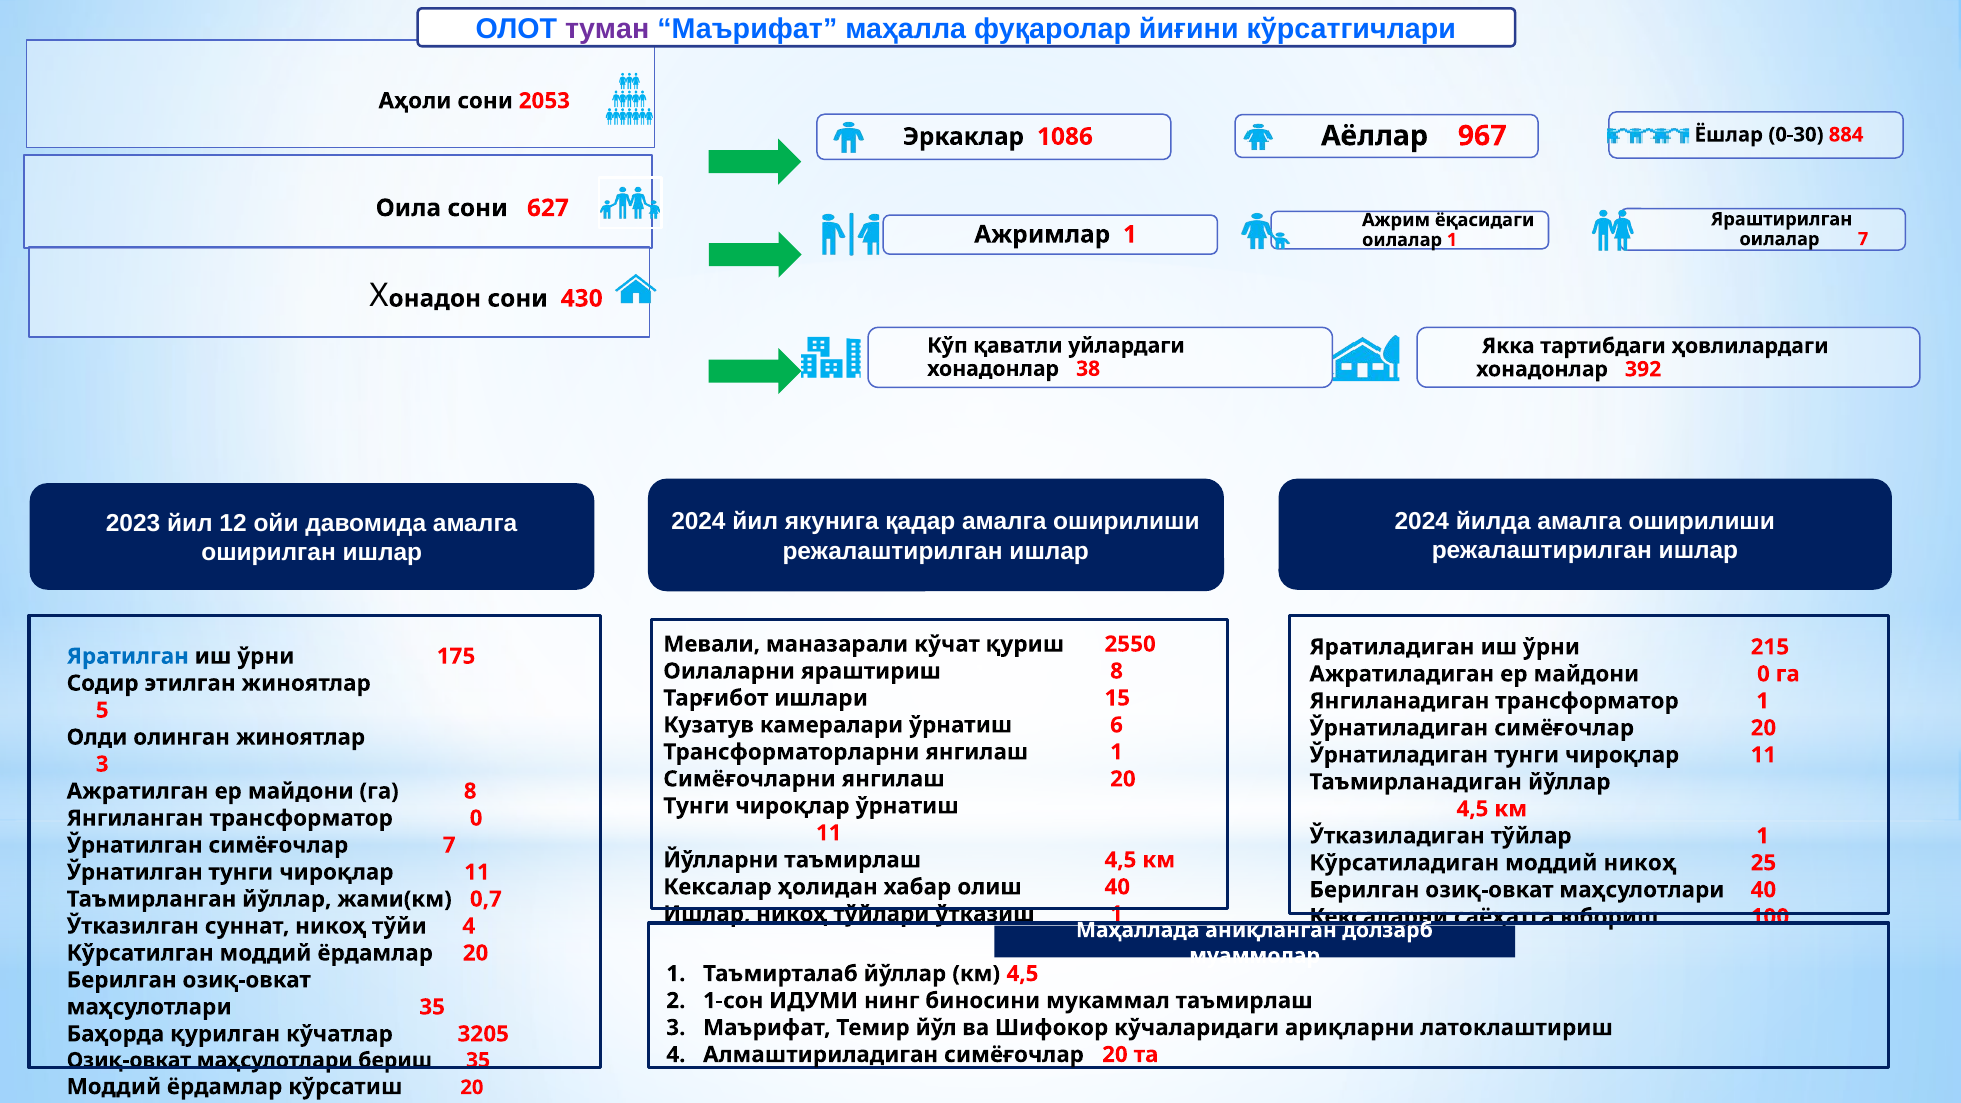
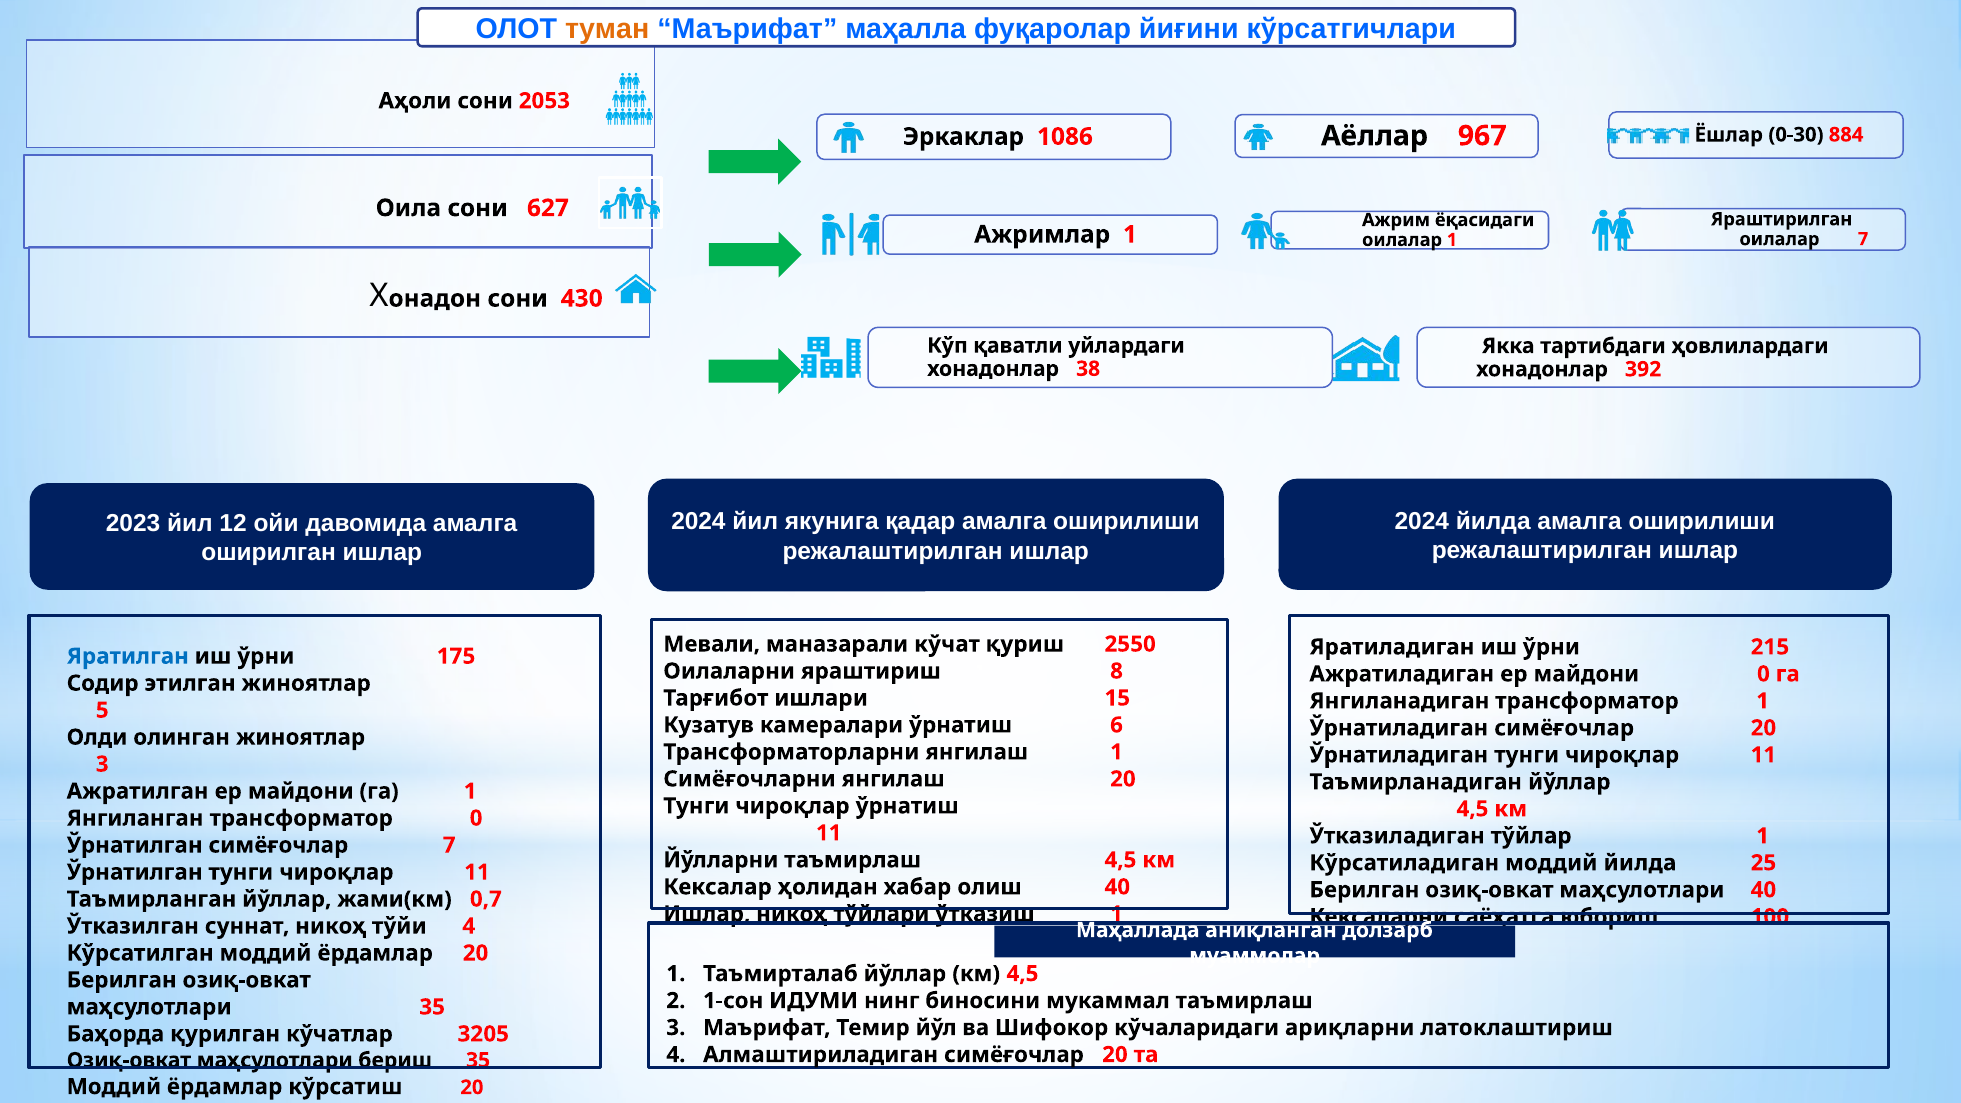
туман colour: purple -> orange
га 8: 8 -> 1
моддий никоҳ: никоҳ -> йилда
